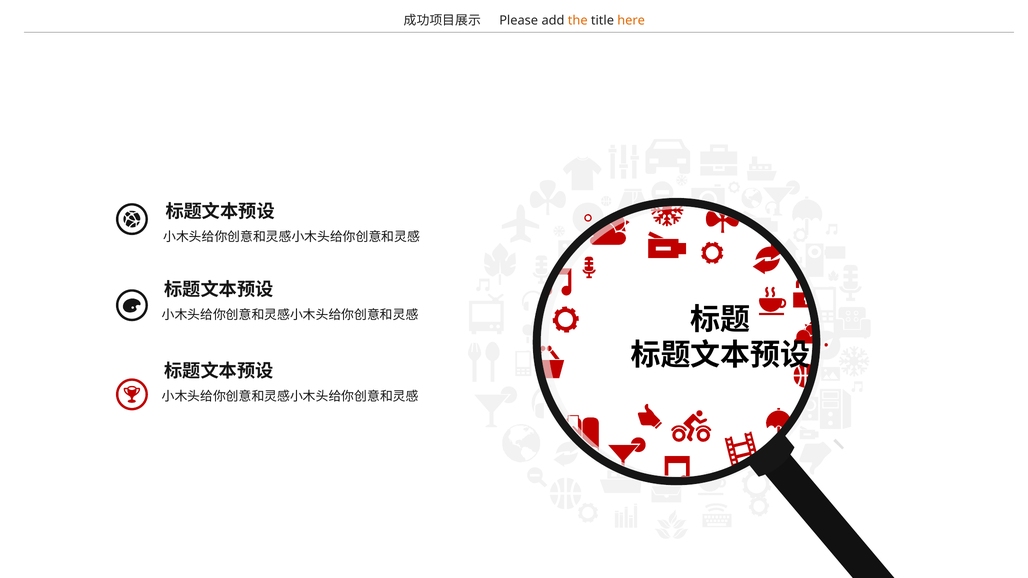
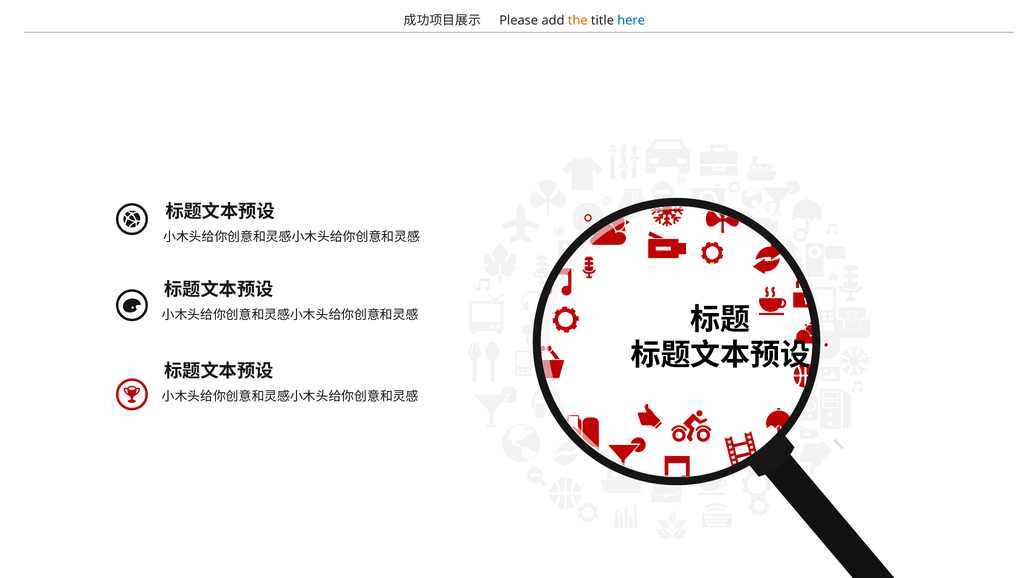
here colour: orange -> blue
